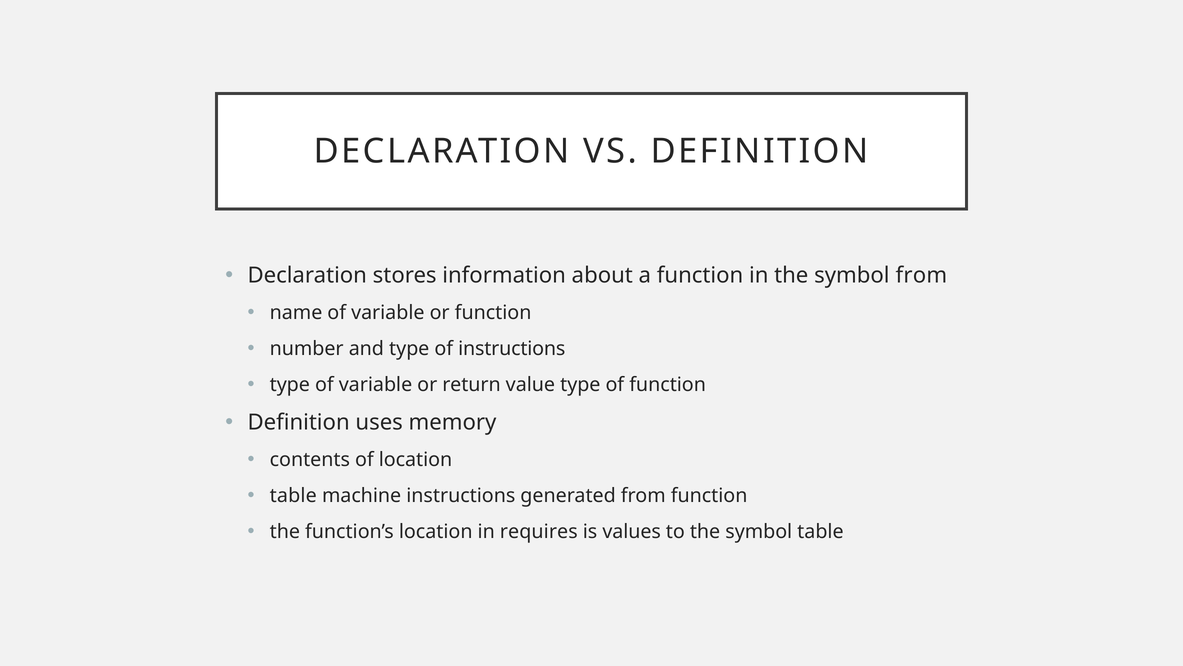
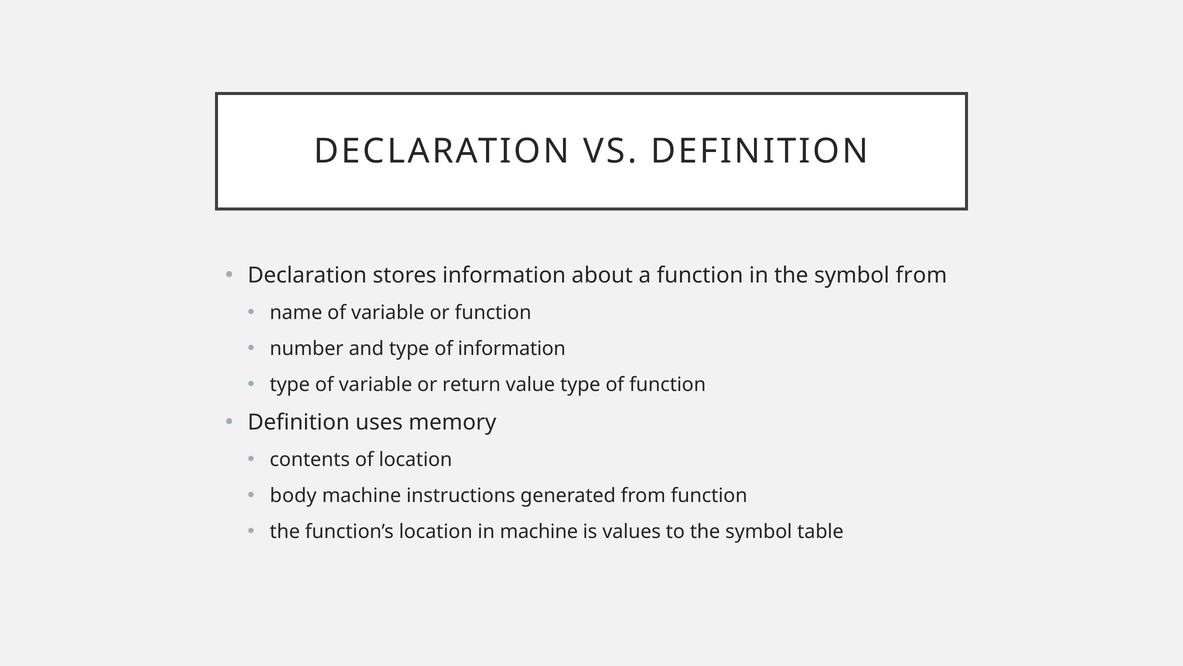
of instructions: instructions -> information
table at (293, 495): table -> body
in requires: requires -> machine
